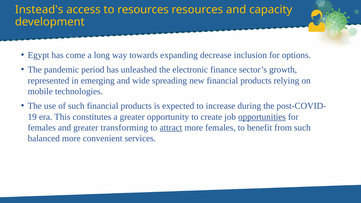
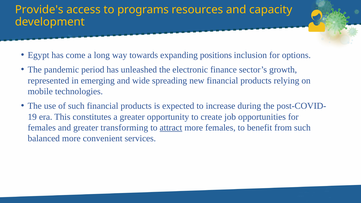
Instead's: Instead's -> Provide's
to resources: resources -> programs
decrease: decrease -> positions
opportunities underline: present -> none
